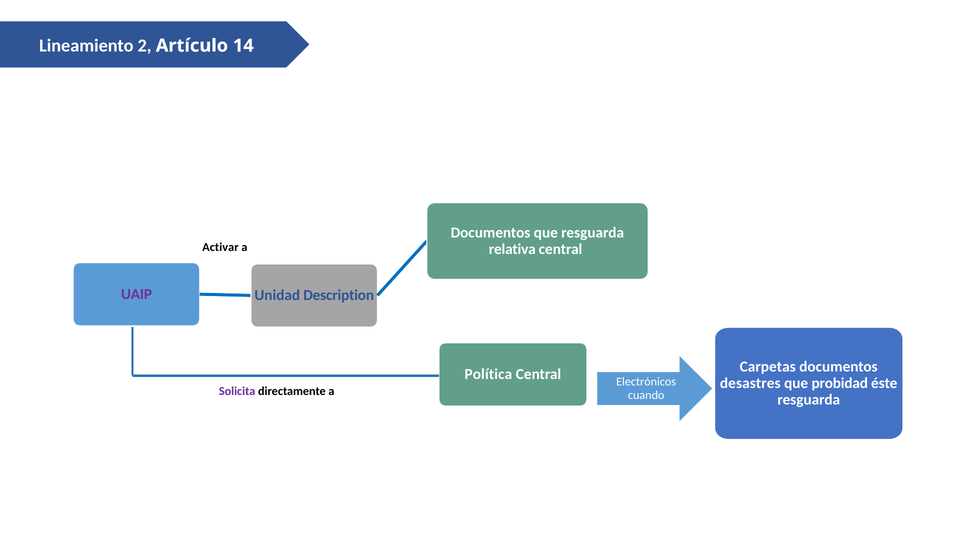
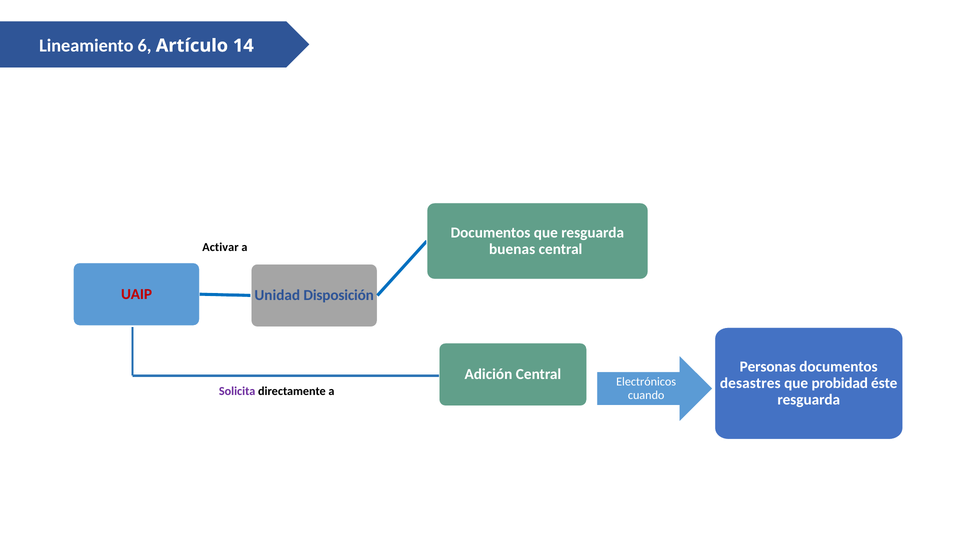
2: 2 -> 6
relativa: relativa -> buenas
UAIP colour: purple -> red
Description: Description -> Disposición
Carpetas: Carpetas -> Personas
Política: Política -> Adición
